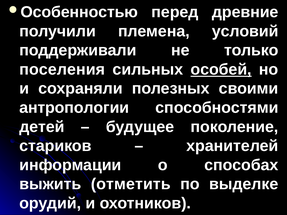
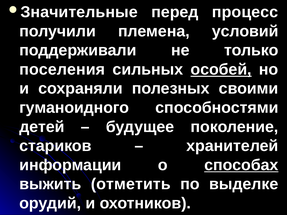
Особенностью: Особенностью -> Значительные
древние: древние -> процесс
антропологии: антропологии -> гуманоидного
способах underline: none -> present
